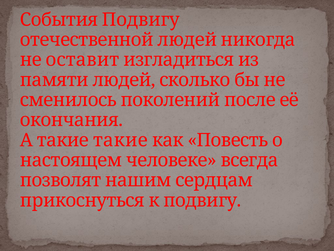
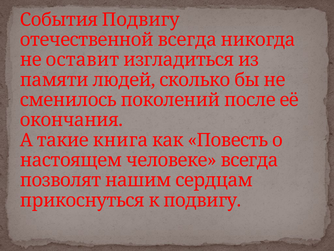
отечественной людей: людей -> всегда
такие такие: такие -> книга
